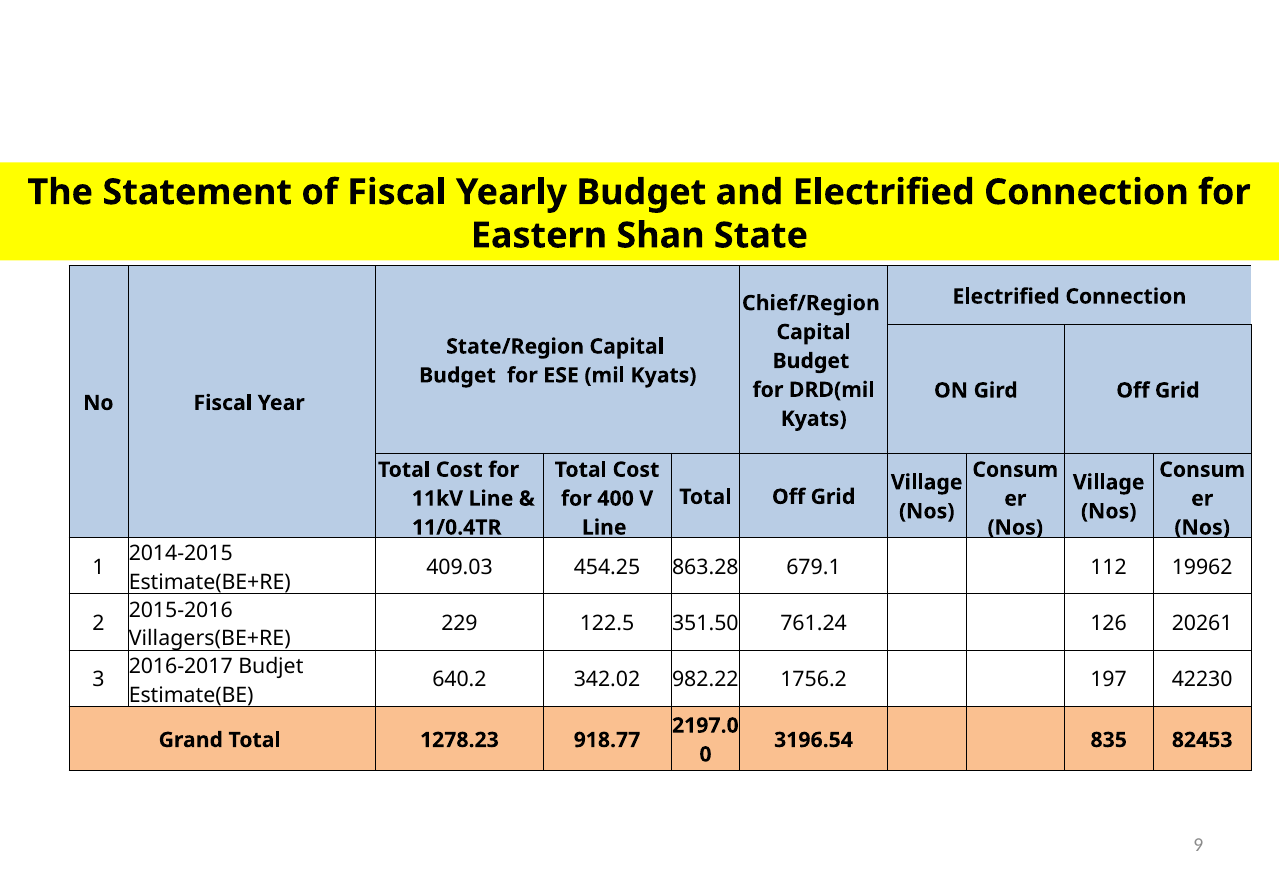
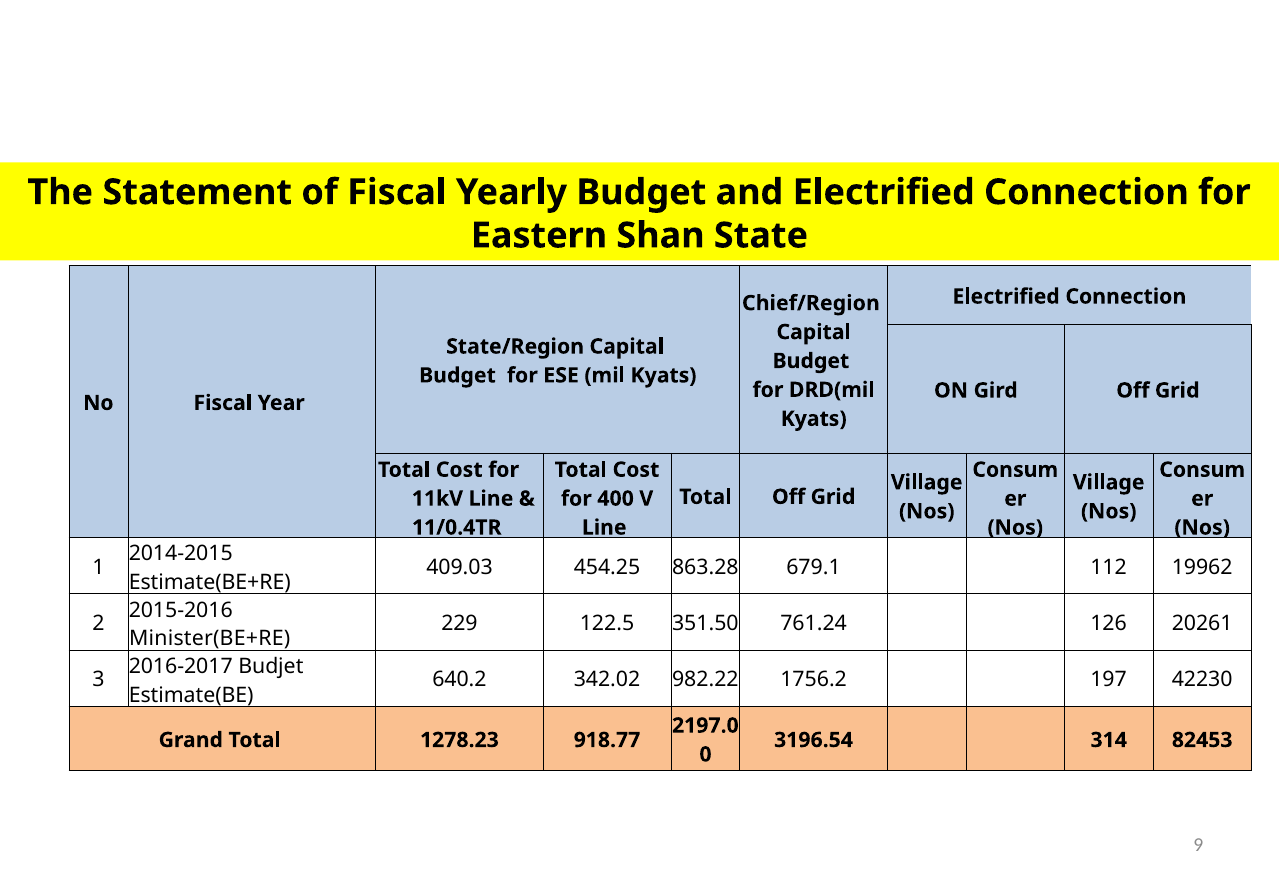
Villagers(BE+RE: Villagers(BE+RE -> Minister(BE+RE
835: 835 -> 314
